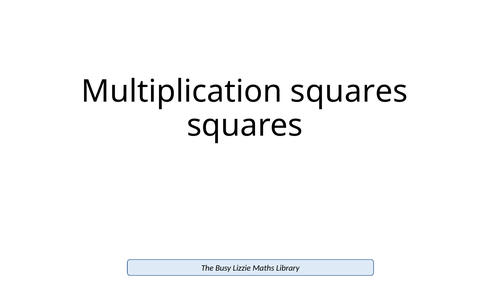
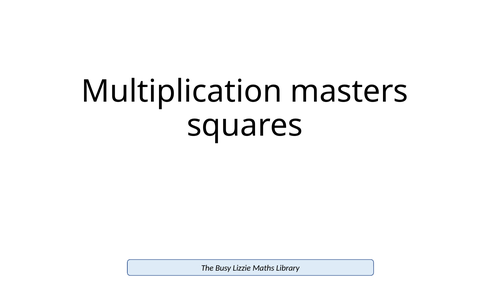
Multiplication squares: squares -> masters
